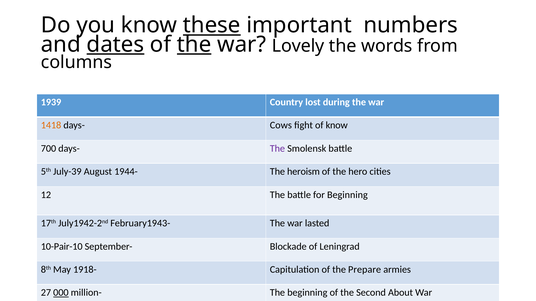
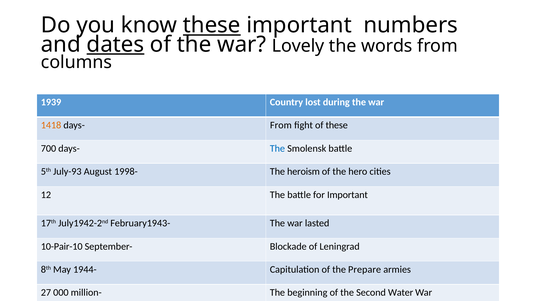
the at (194, 45) underline: present -> none
days- Cows: Cows -> From
of know: know -> these
The at (277, 149) colour: purple -> blue
July-39: July-39 -> July-93
1944-: 1944- -> 1998-
for Beginning: Beginning -> Important
1918-: 1918- -> 1944-
000 underline: present -> none
About: About -> Water
